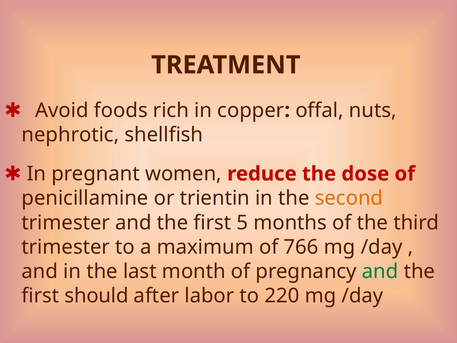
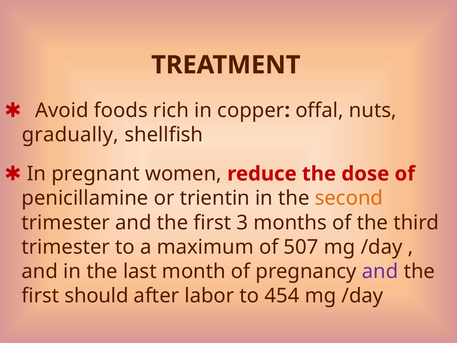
nephrotic: nephrotic -> gradually
5: 5 -> 3
766: 766 -> 507
and at (380, 271) colour: green -> purple
220: 220 -> 454
